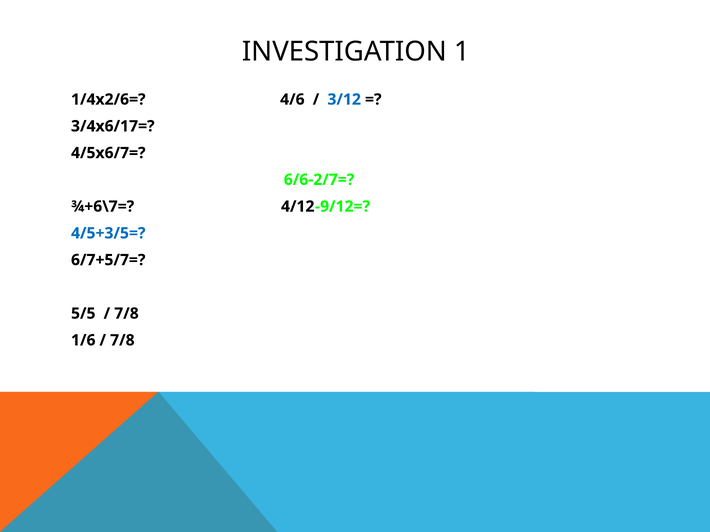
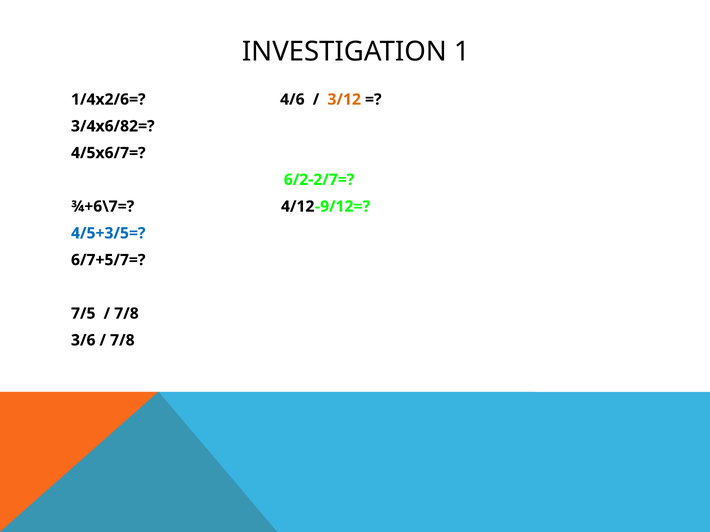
3/12 colour: blue -> orange
3/4x6/17=: 3/4x6/17= -> 3/4x6/82=
6/6-2/7=: 6/6-2/7= -> 6/2-2/7=
5/5: 5/5 -> 7/5
1/6: 1/6 -> 3/6
